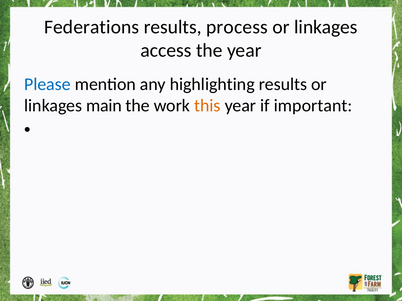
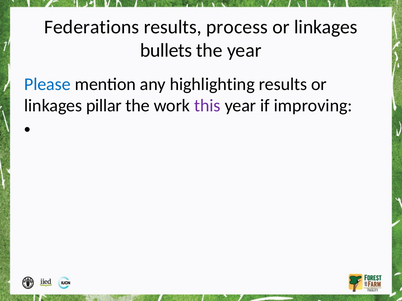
access: access -> bullets
main: main -> pillar
this colour: orange -> purple
important: important -> improving
